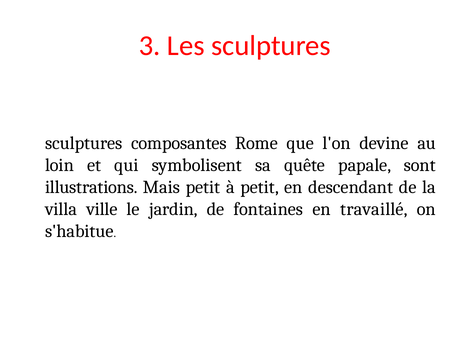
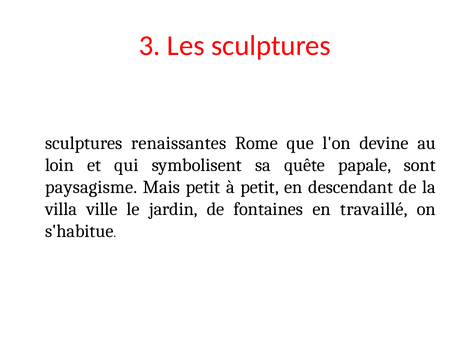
composantes: composantes -> renaissantes
illustrations: illustrations -> paysagisme
